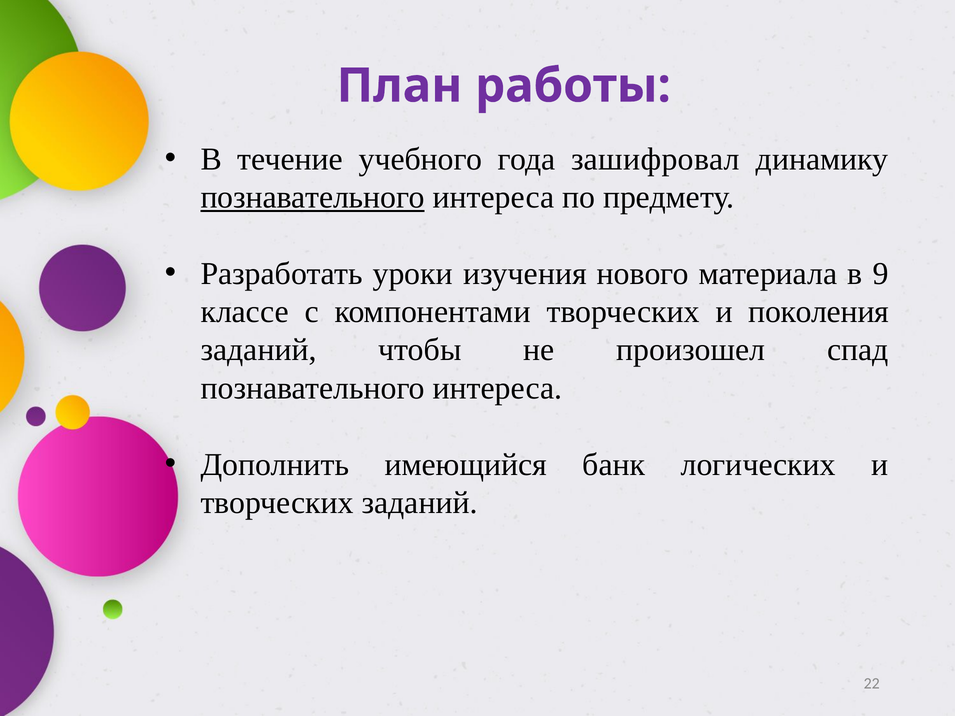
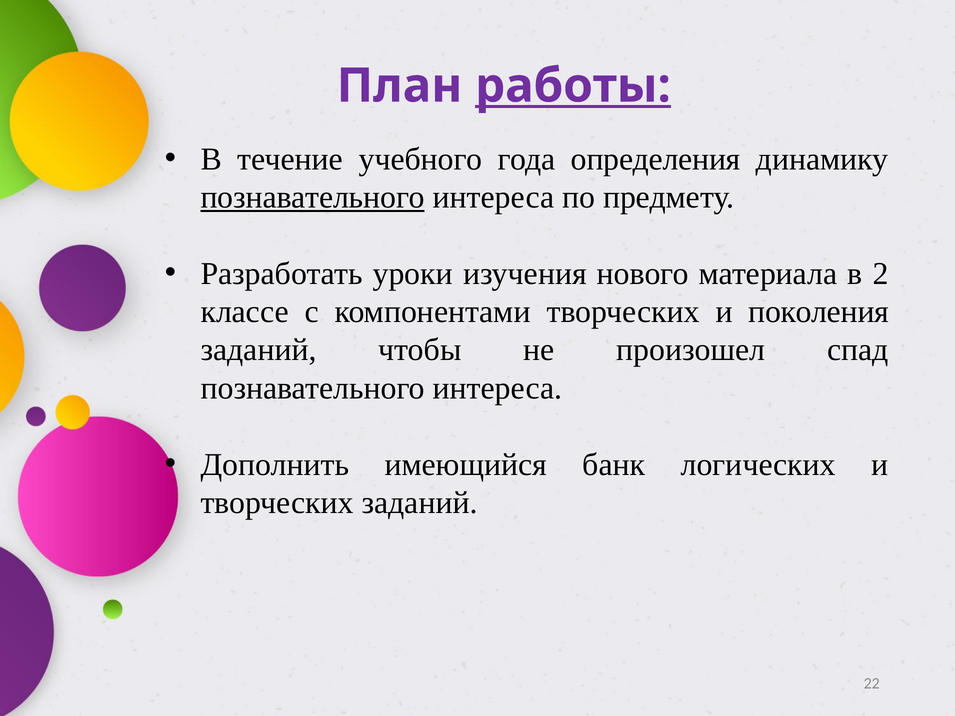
работы underline: none -> present
зашифровал: зашифровал -> определения
9: 9 -> 2
